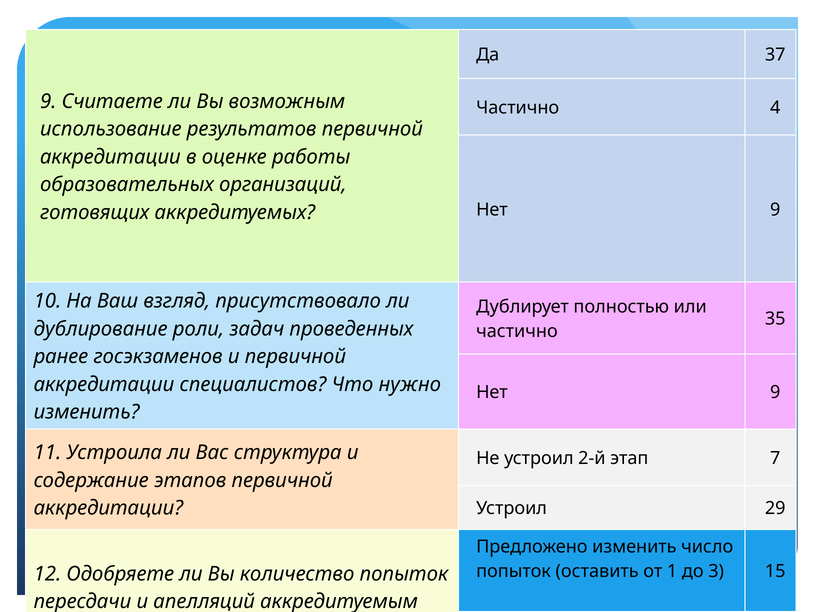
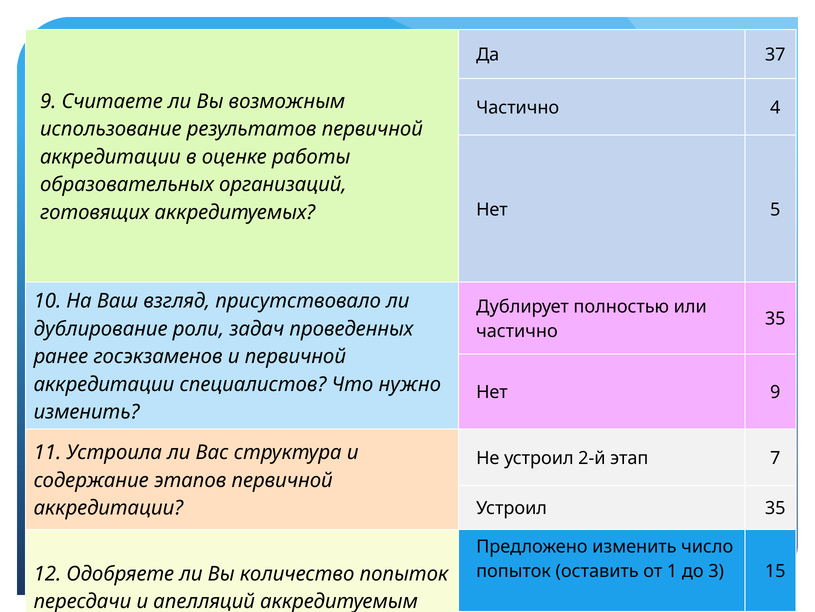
9 at (775, 209): 9 -> 5
Устроил 29: 29 -> 35
